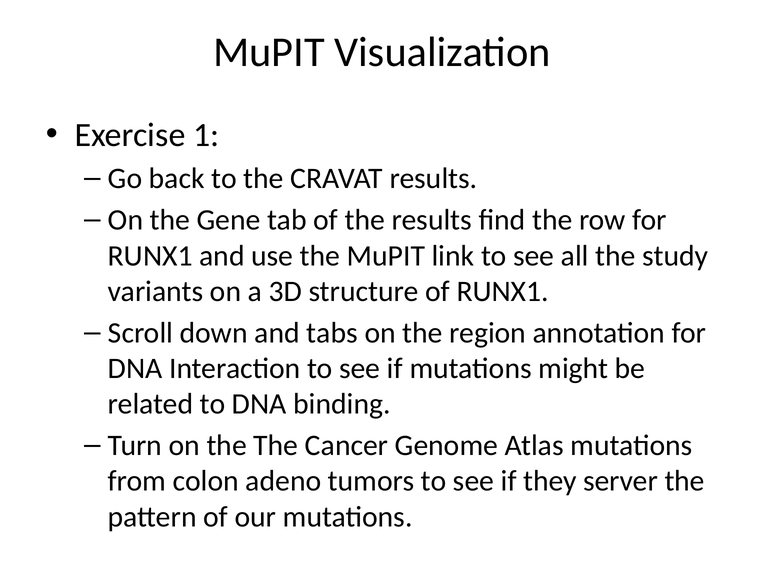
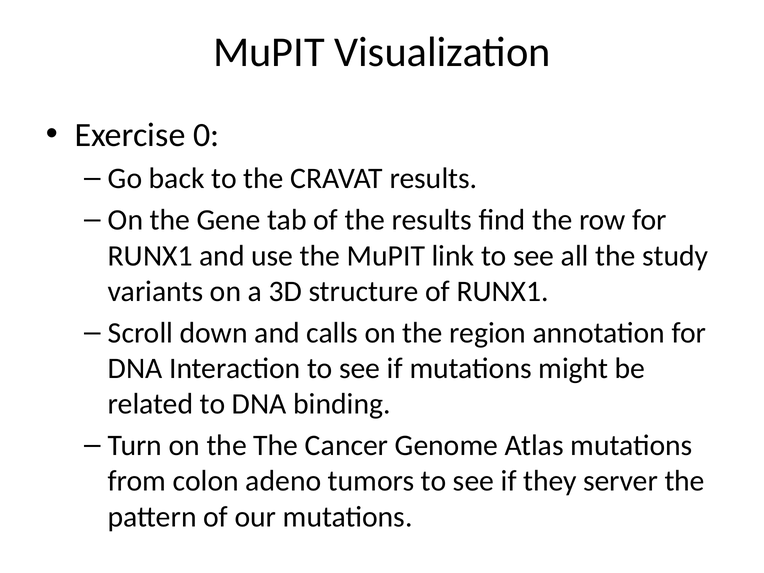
1: 1 -> 0
tabs: tabs -> calls
